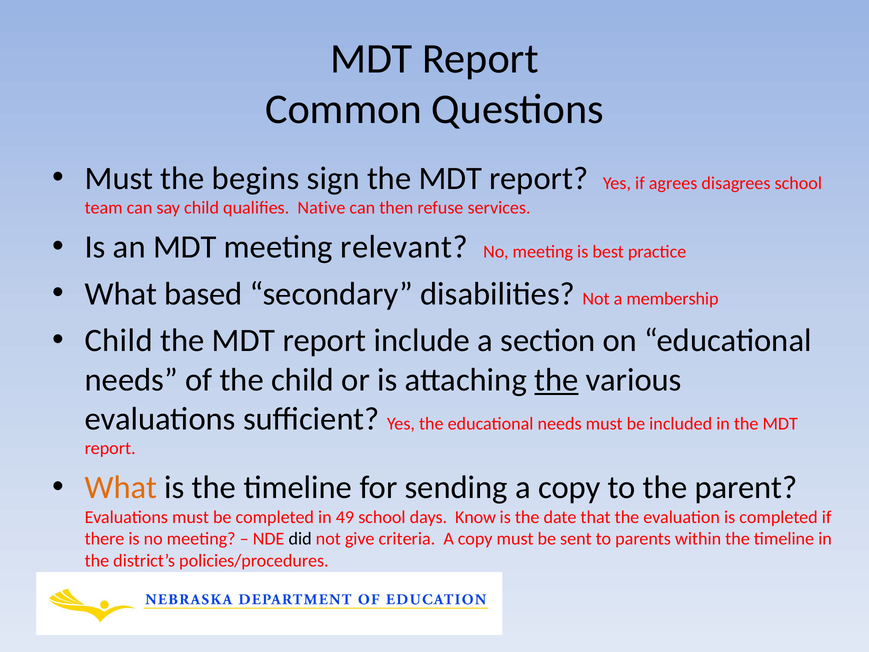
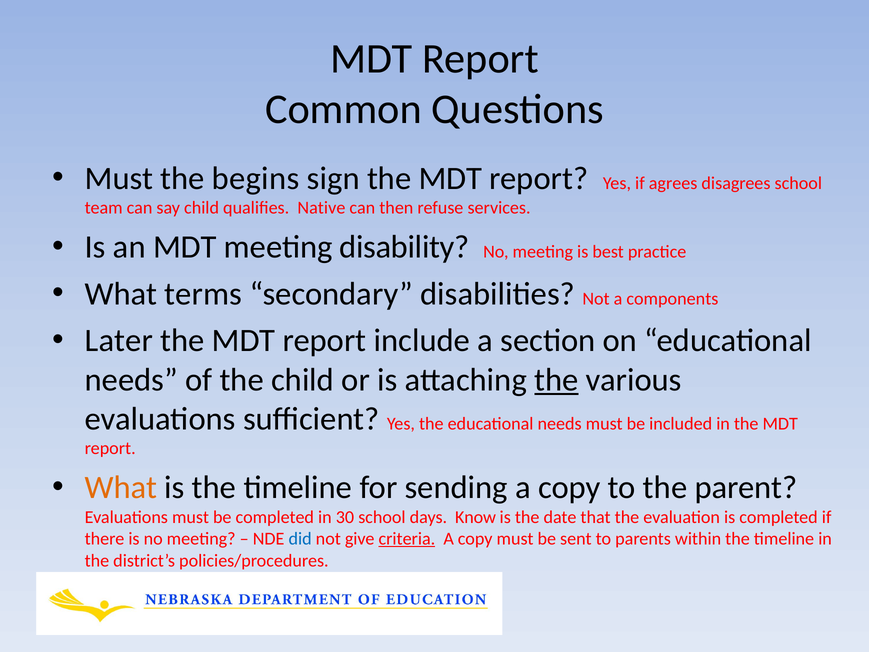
relevant: relevant -> disability
based: based -> terms
membership: membership -> components
Child at (119, 341): Child -> Later
49: 49 -> 30
did colour: black -> blue
criteria underline: none -> present
